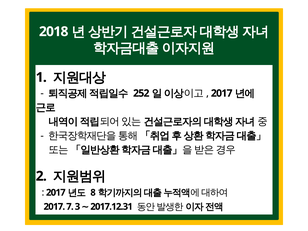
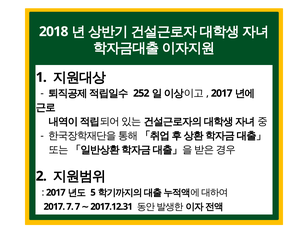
8: 8 -> 5
7 3: 3 -> 7
